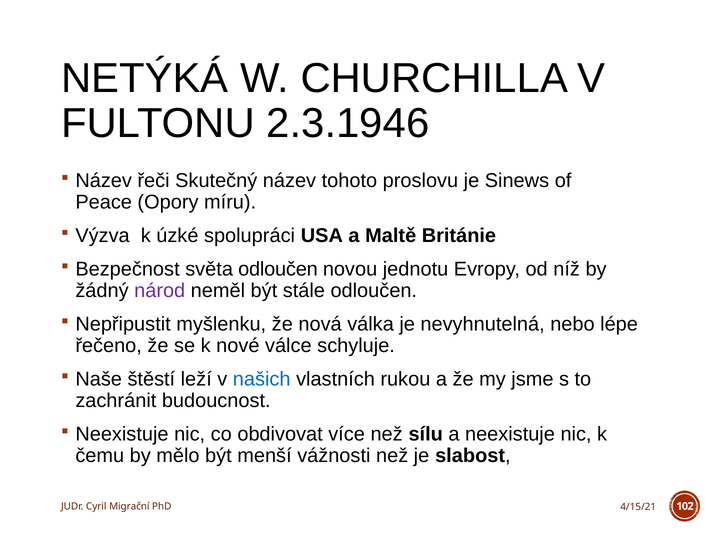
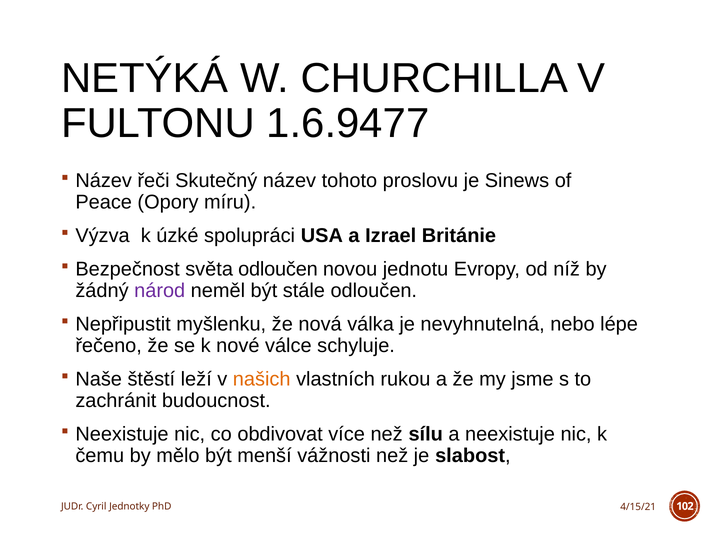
2.3.1946: 2.3.1946 -> 1.6.9477
Maltě: Maltě -> Izrael
našich colour: blue -> orange
Migrační: Migrační -> Jednotky
